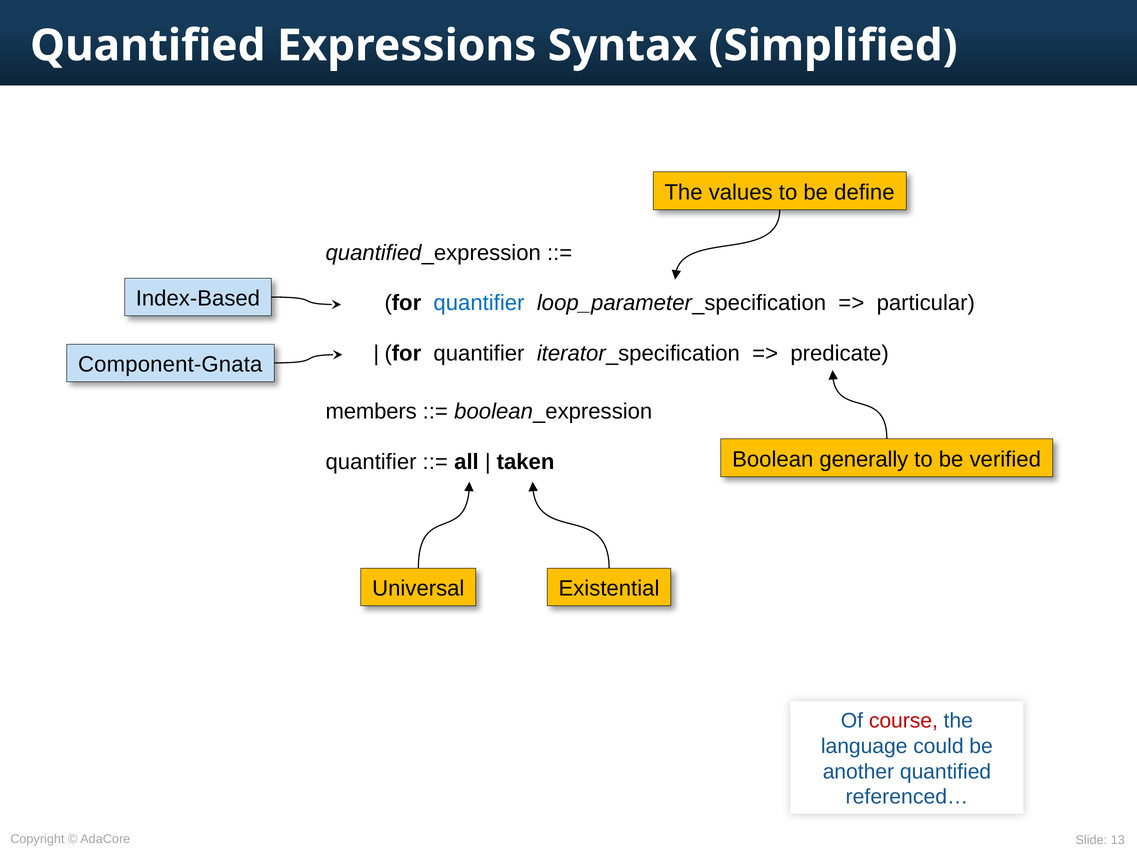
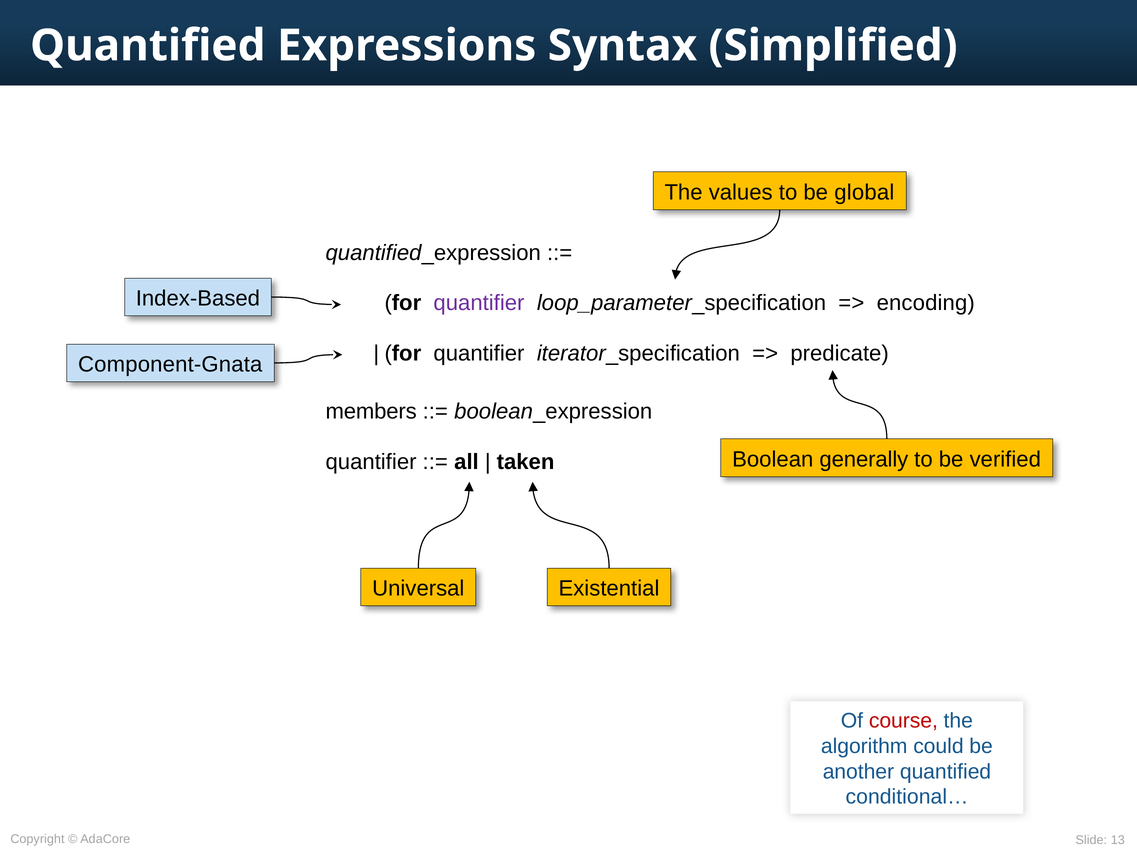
define: define -> global
quantifier at (479, 303) colour: blue -> purple
particular: particular -> encoding
language: language -> algorithm
referenced…: referenced… -> conditional…
